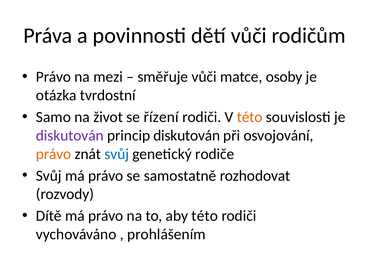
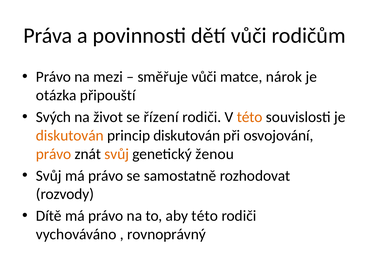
osoby: osoby -> nárok
tvrdostní: tvrdostní -> připouští
Samo: Samo -> Svých
diskutován at (70, 135) colour: purple -> orange
svůj at (117, 154) colour: blue -> orange
rodiče: rodiče -> ženou
prohlášením: prohlášením -> rovnoprávný
